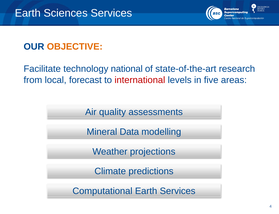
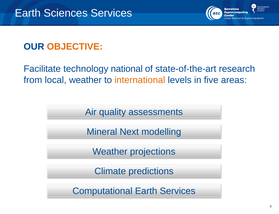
local forecast: forecast -> weather
international colour: red -> orange
Data: Data -> Next
